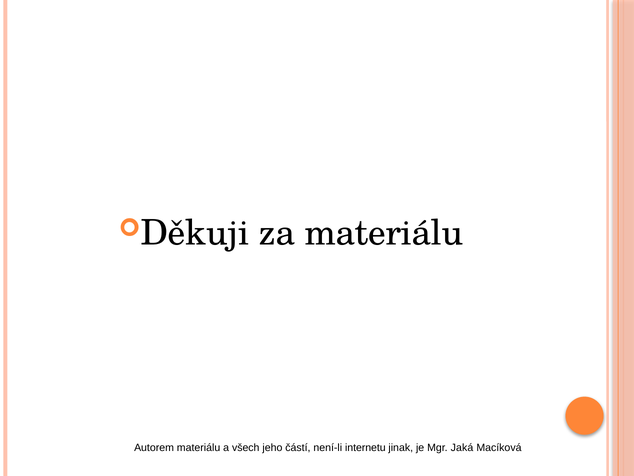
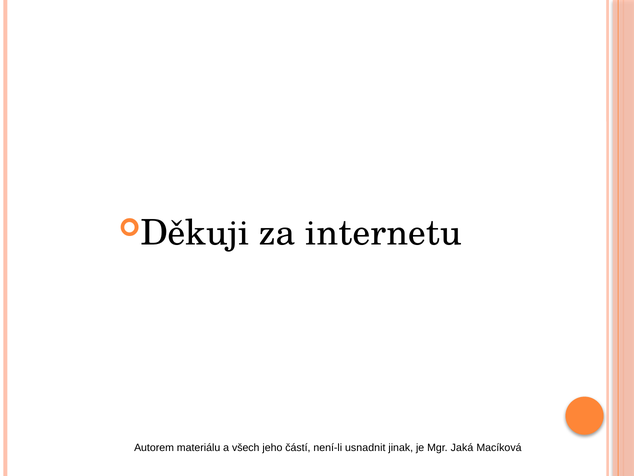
za materiálu: materiálu -> internetu
internetu: internetu -> usnadnit
